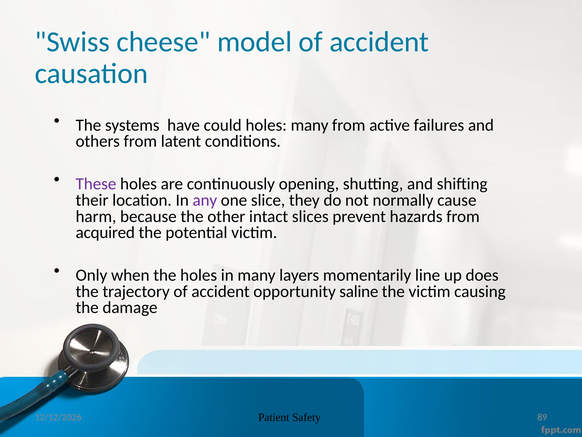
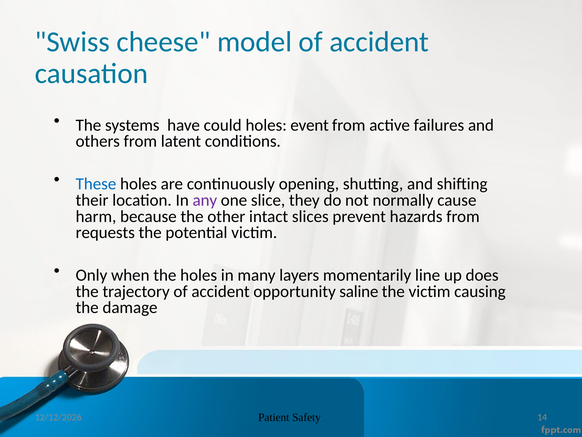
holes many: many -> event
These colour: purple -> blue
acquired: acquired -> requests
89: 89 -> 14
